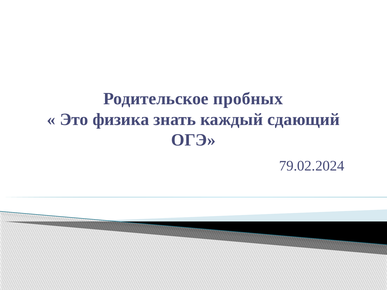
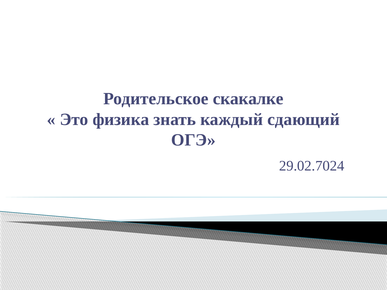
пробных: пробных -> скакалке
79.02.2024: 79.02.2024 -> 29.02.7024
